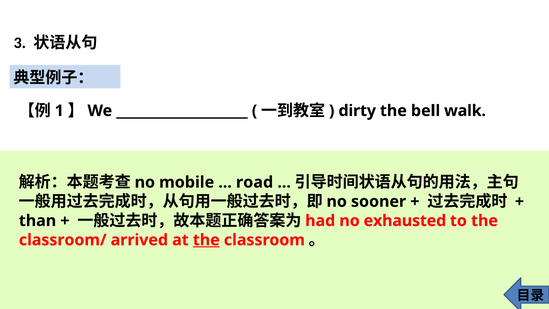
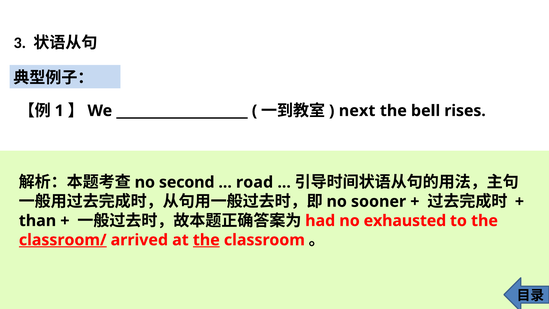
dirty: dirty -> next
walk: walk -> rises
mobile: mobile -> second
classroom/ underline: none -> present
